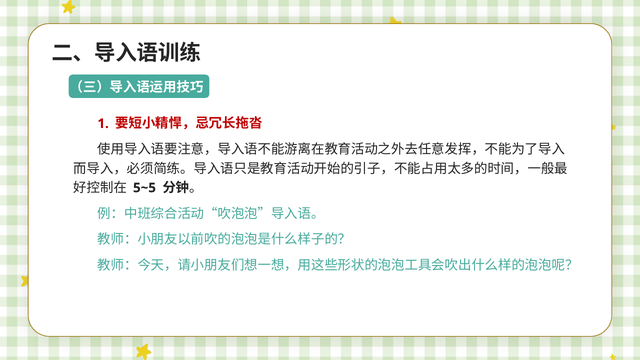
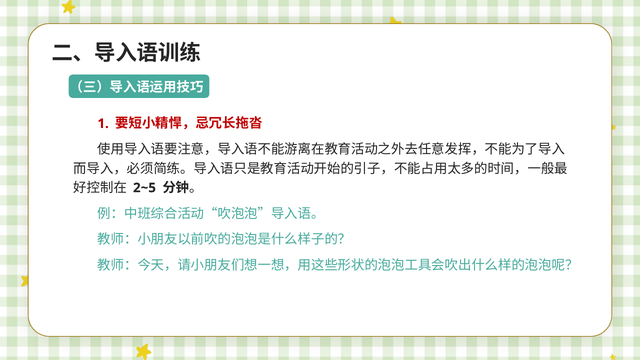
5~5: 5~5 -> 2~5
